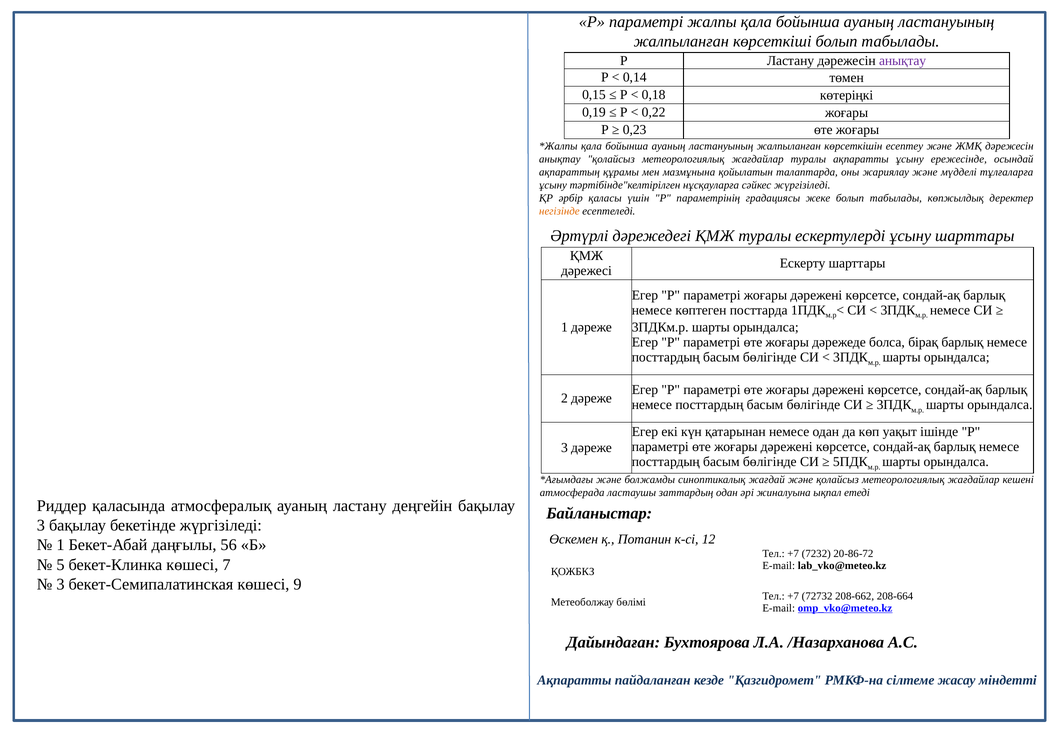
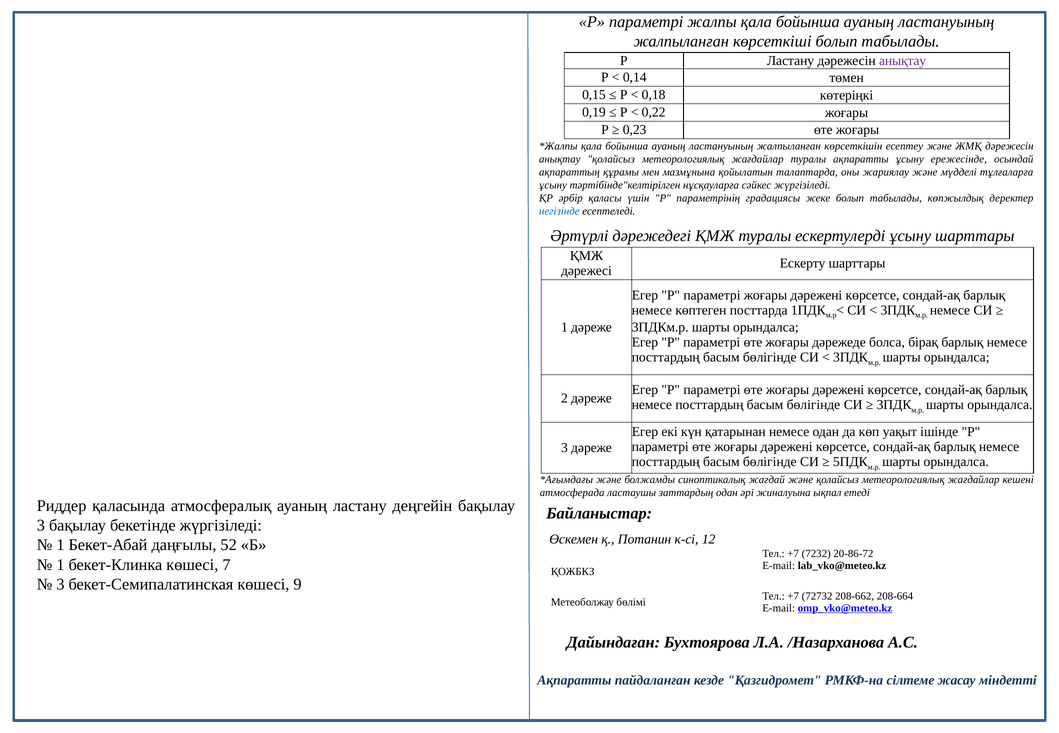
негізінде colour: orange -> blue
56: 56 -> 52
5 at (60, 565): 5 -> 1
